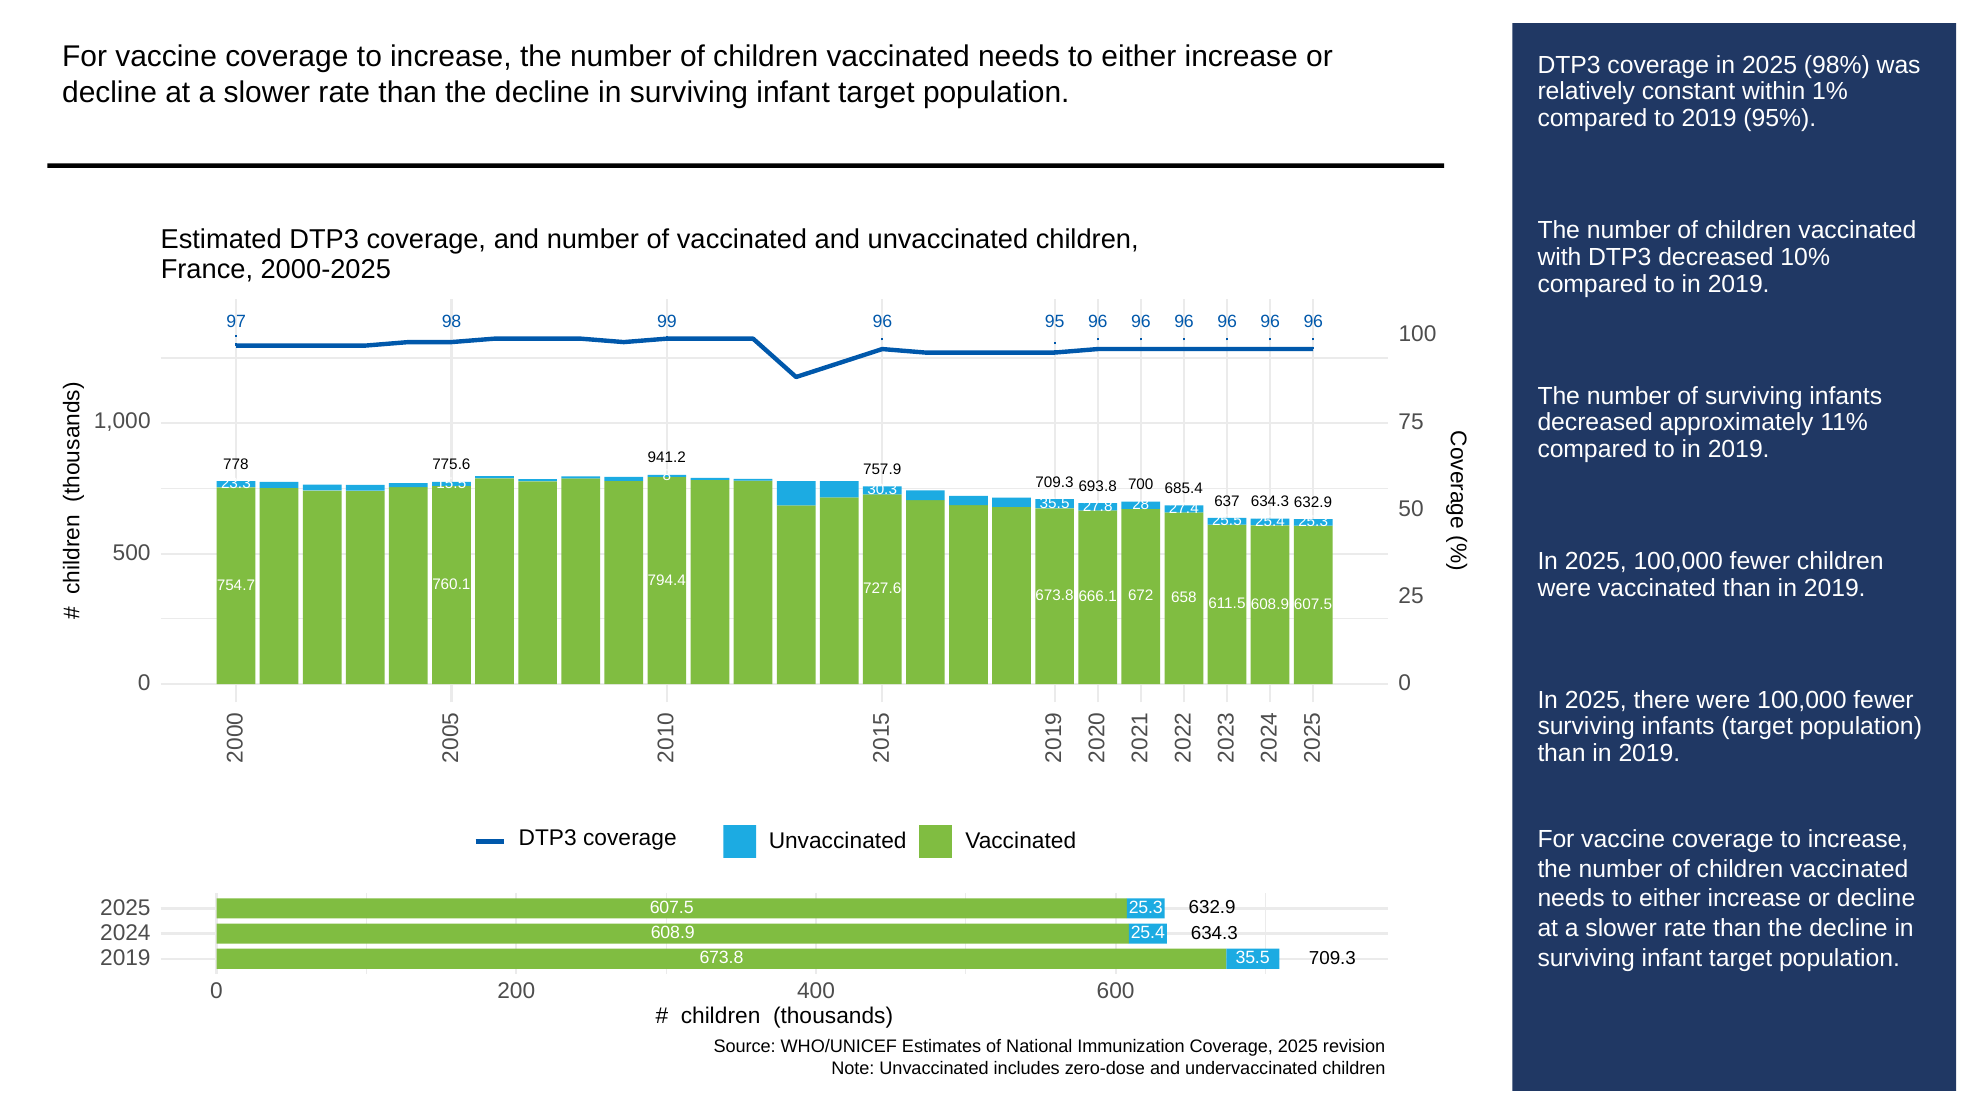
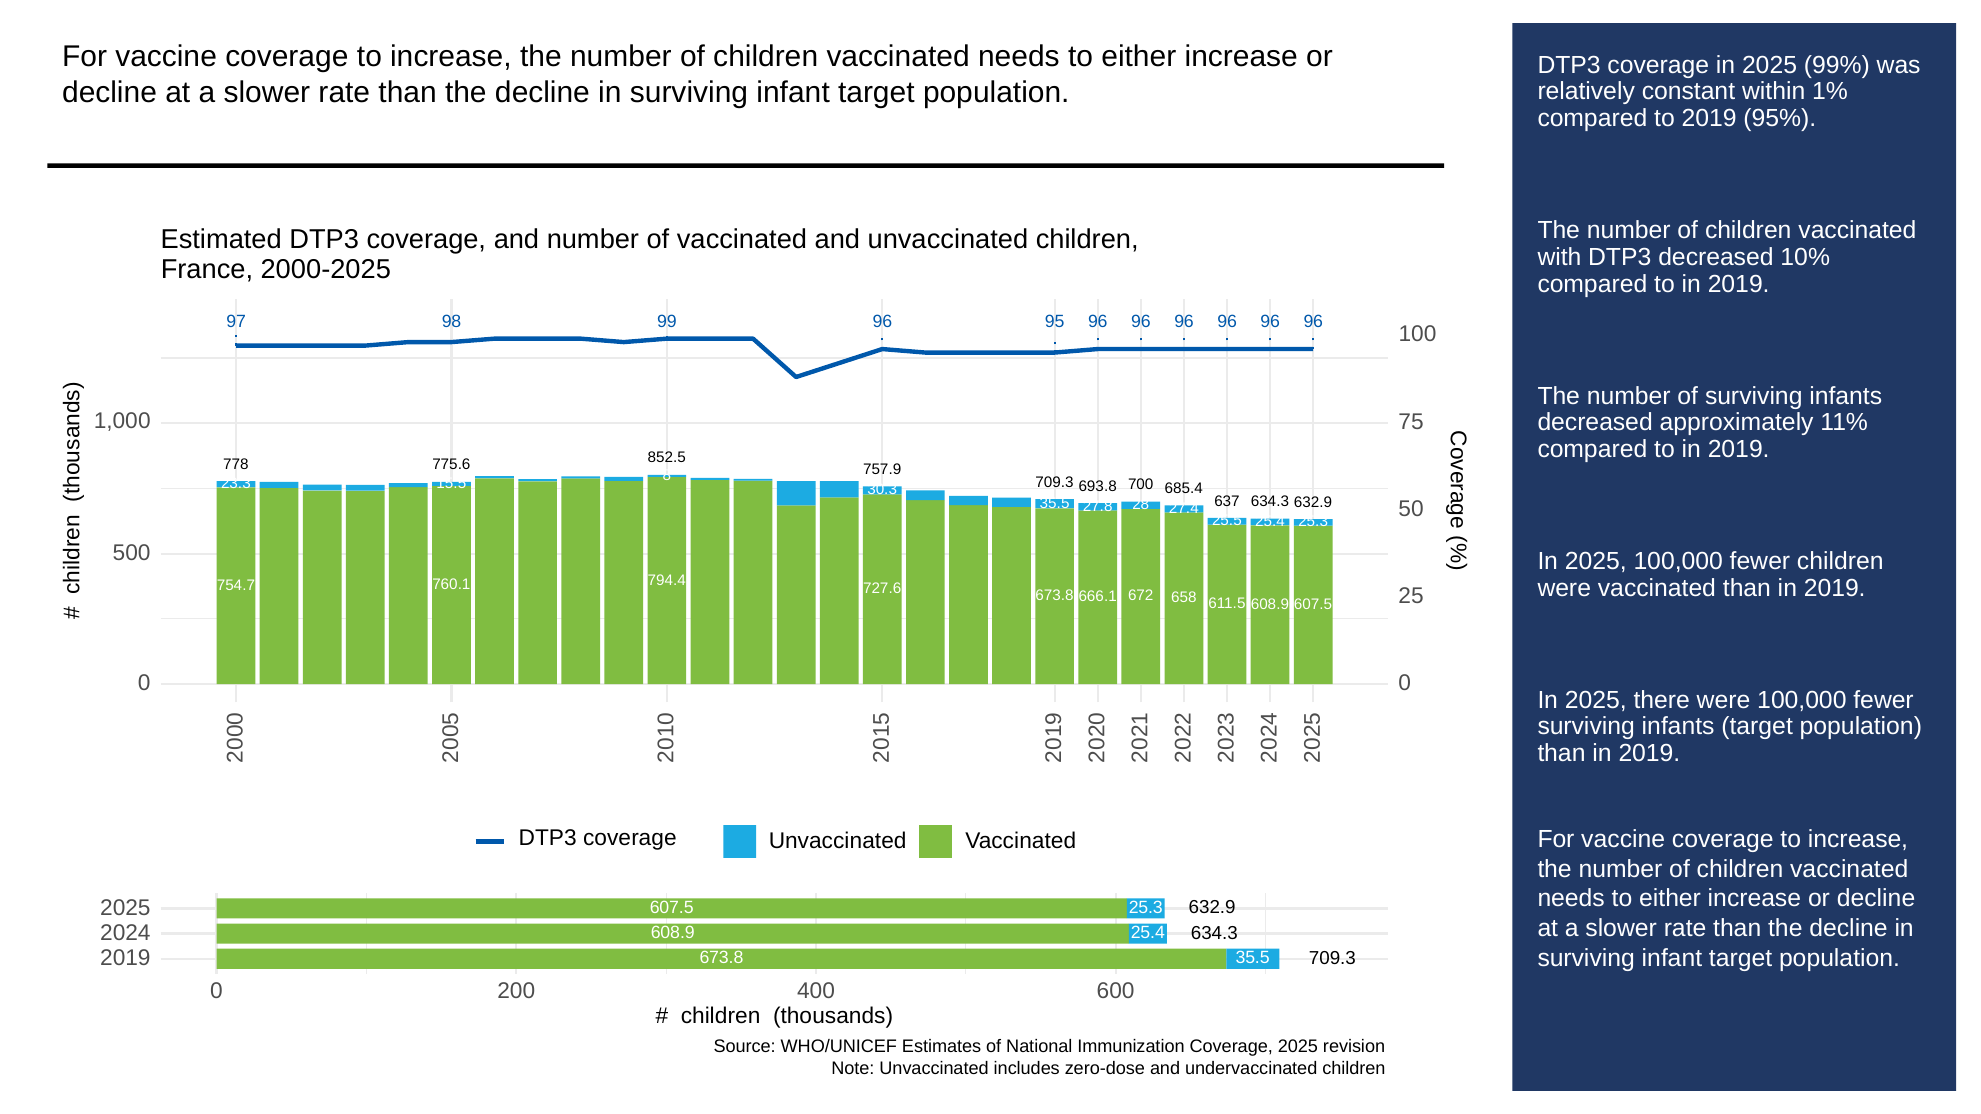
98%: 98% -> 99%
941.2: 941.2 -> 852.5
